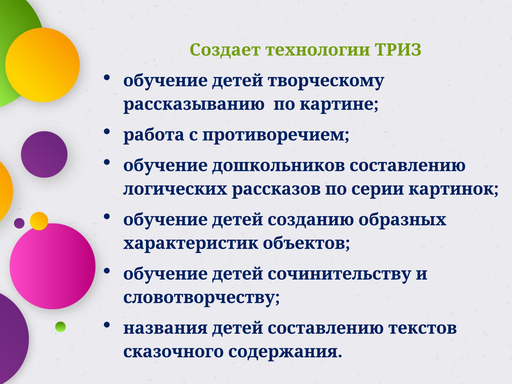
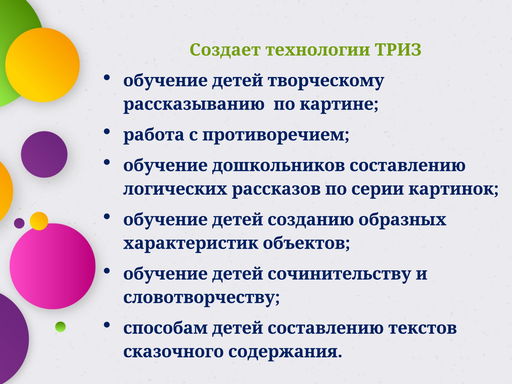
названия: названия -> способам
